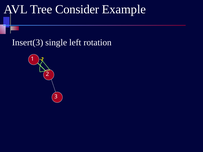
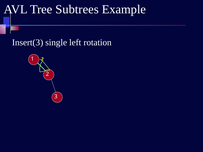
Consider: Consider -> Subtrees
